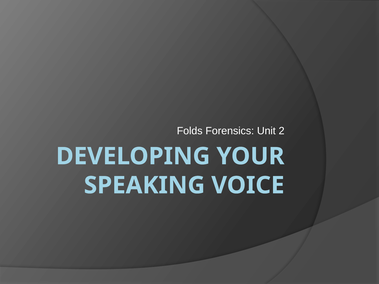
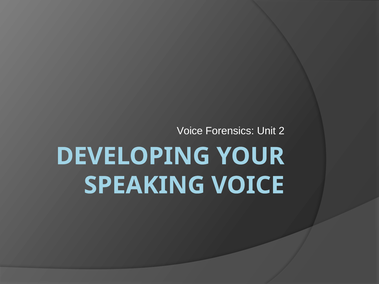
Folds at (190, 131): Folds -> Voice
